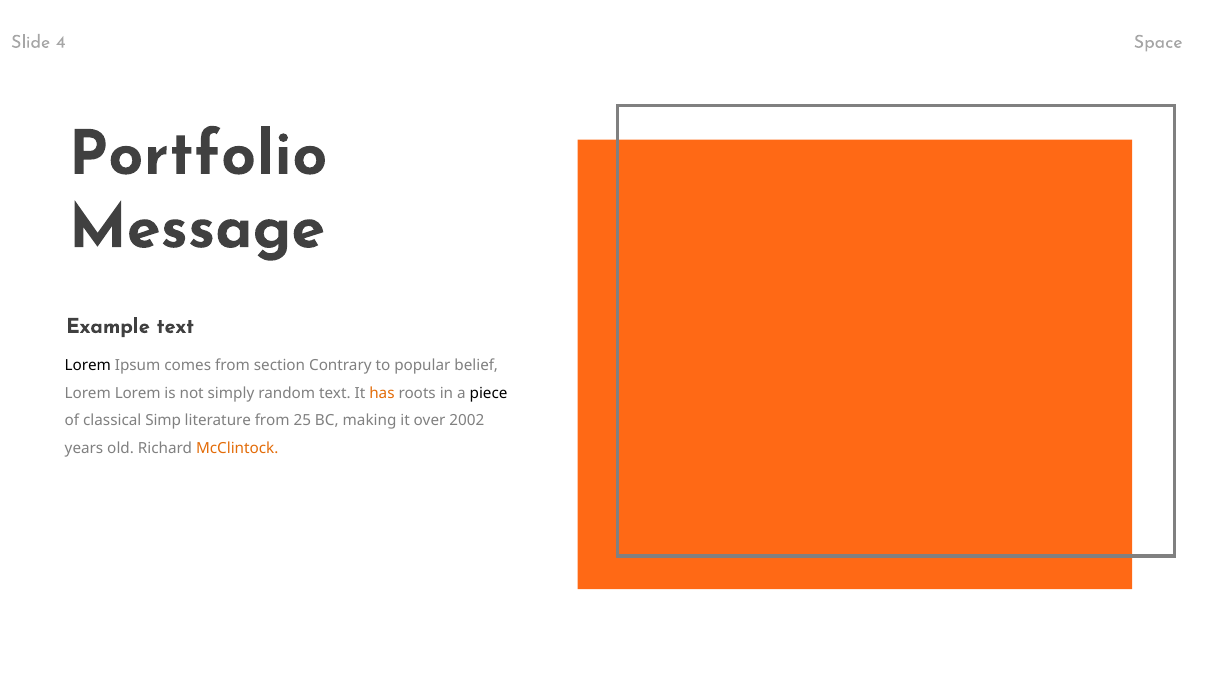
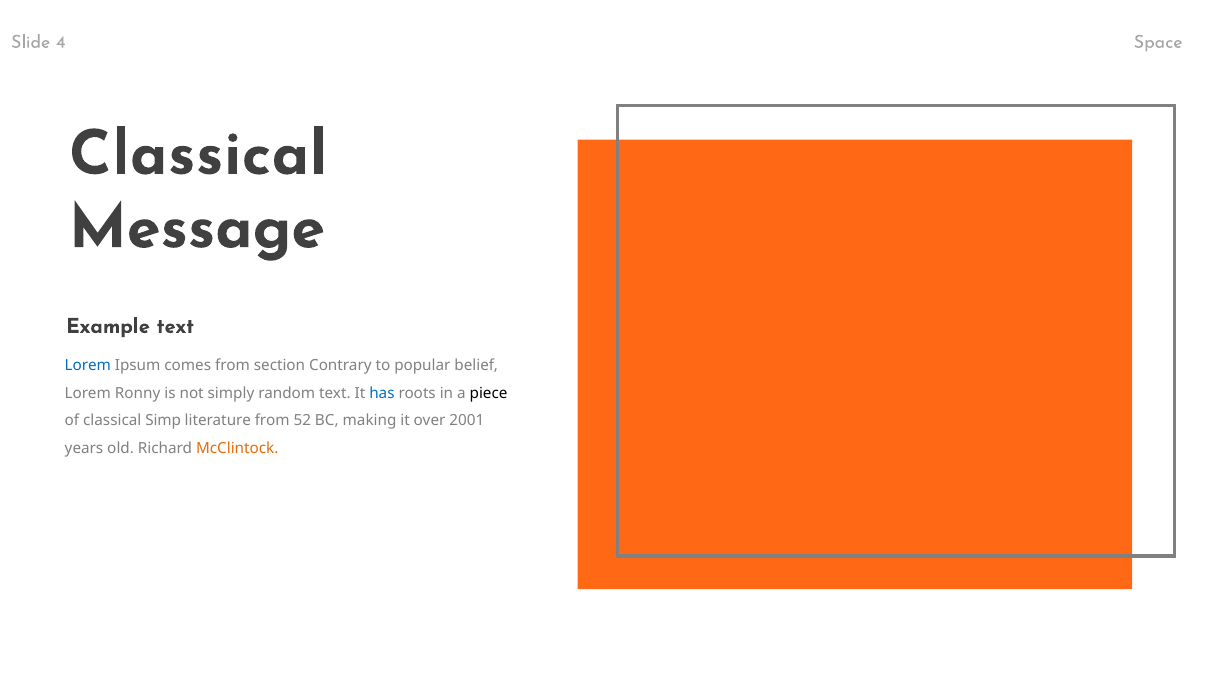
Portfolio at (198, 154): Portfolio -> Classical
Lorem at (88, 366) colour: black -> blue
Lorem Lorem: Lorem -> Ronny
has colour: orange -> blue
25: 25 -> 52
2002: 2002 -> 2001
